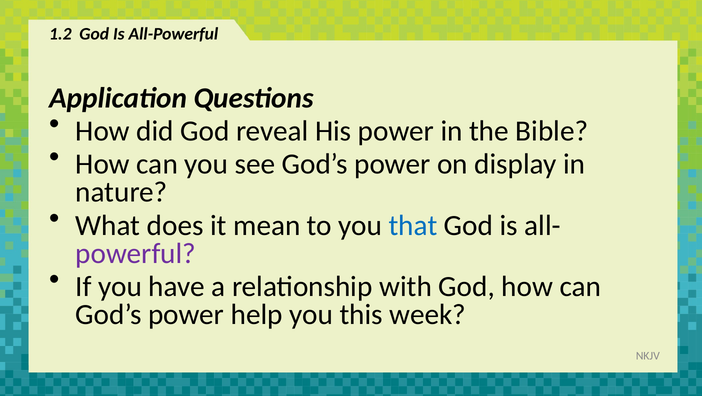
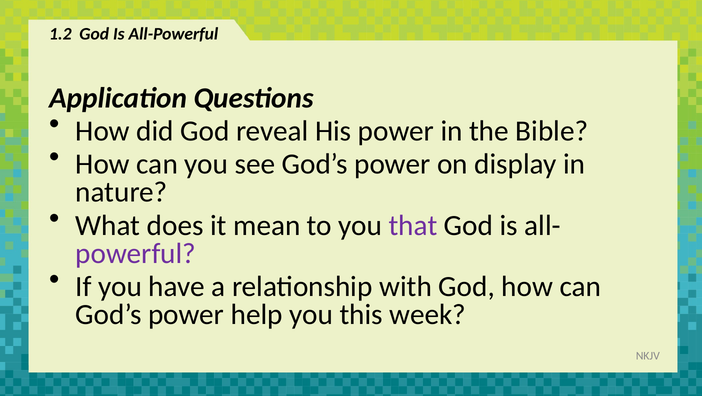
that colour: blue -> purple
